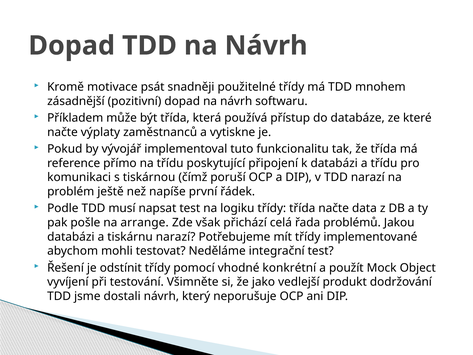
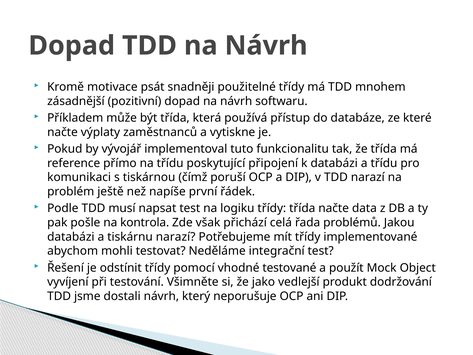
arrange: arrange -> kontrola
konkrétní: konkrétní -> testované
